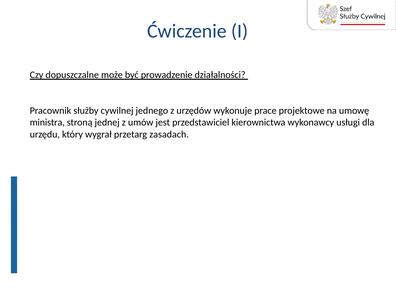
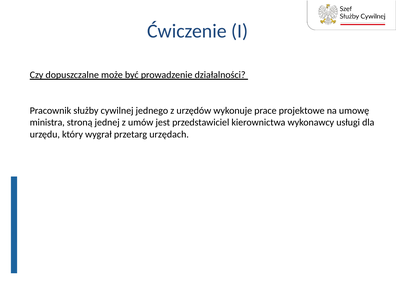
zasadach: zasadach -> urzędach
